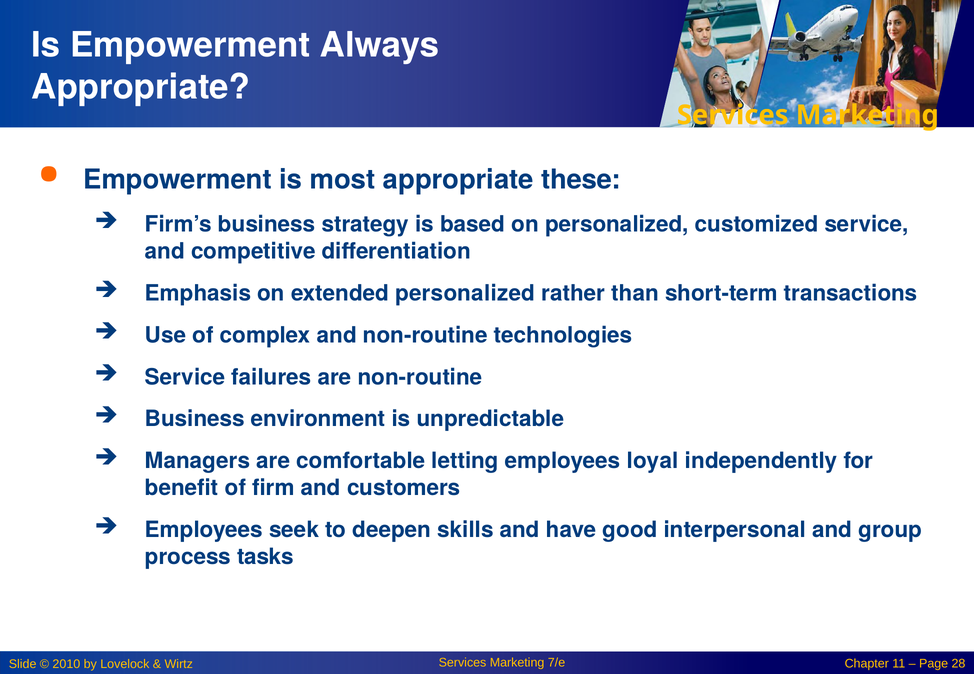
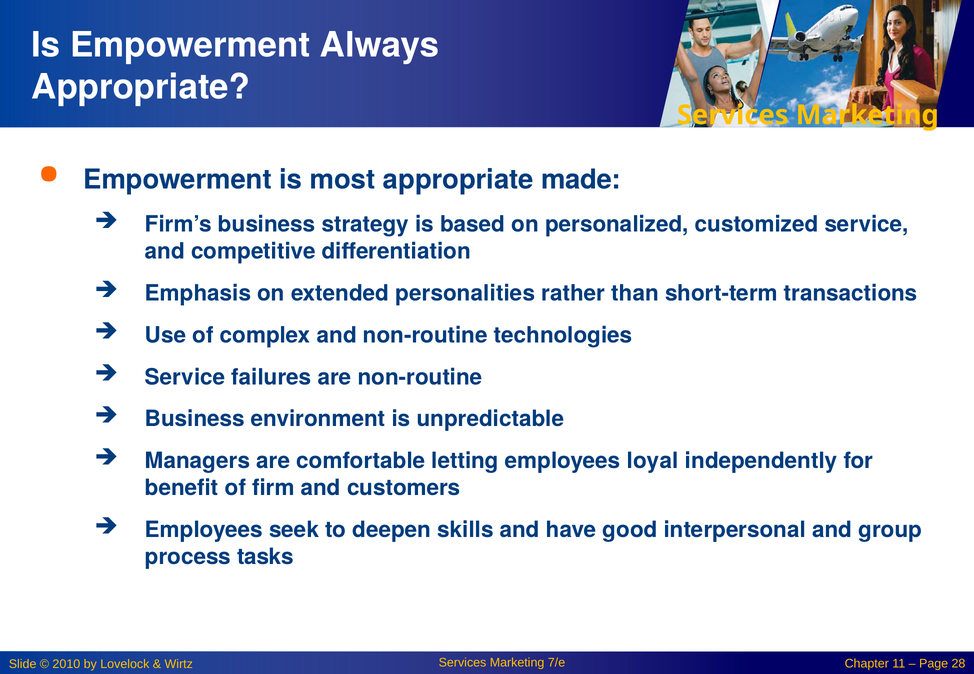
these: these -> made
extended personalized: personalized -> personalities
